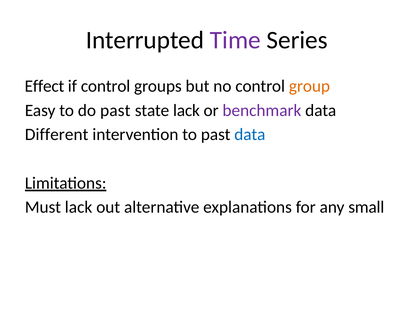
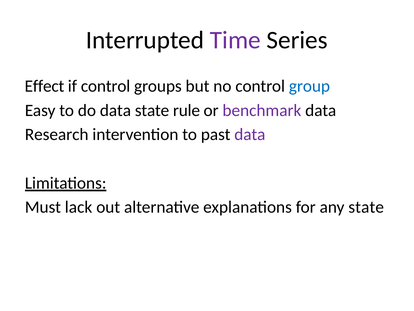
group colour: orange -> blue
do past: past -> data
state lack: lack -> rule
Different: Different -> Research
data at (250, 134) colour: blue -> purple
any small: small -> state
